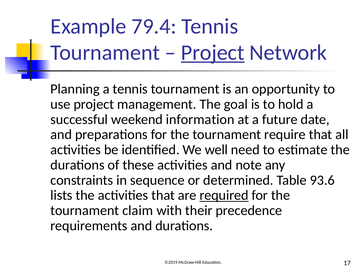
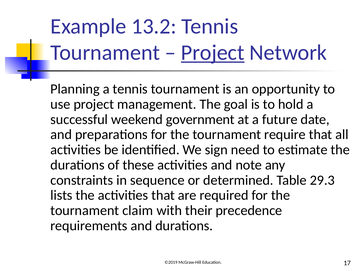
79.4: 79.4 -> 13.2
information: information -> government
well: well -> sign
93.6: 93.6 -> 29.3
required underline: present -> none
